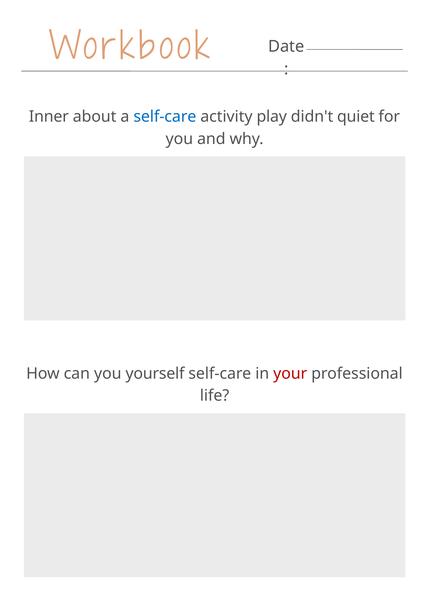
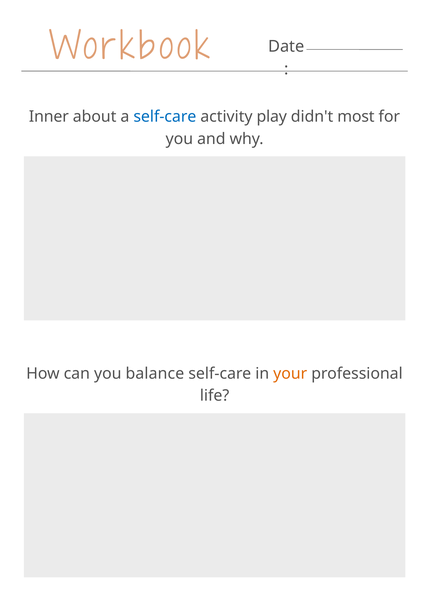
quiet: quiet -> most
yourself: yourself -> balance
your colour: red -> orange
